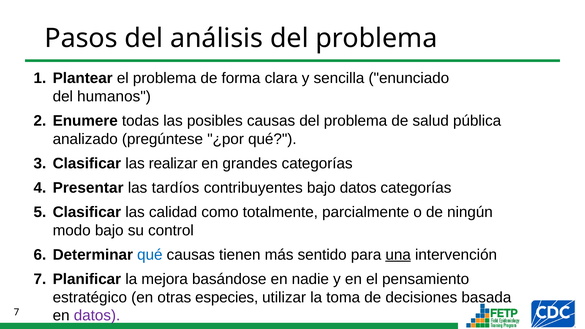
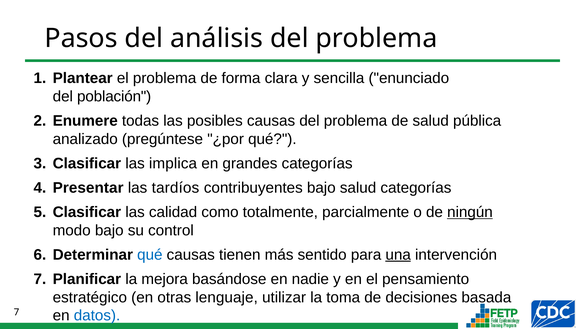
humanos: humanos -> población
realizar: realizar -> implica
bajo datos: datos -> salud
ningún underline: none -> present
especies: especies -> lenguaje
datos at (97, 316) colour: purple -> blue
